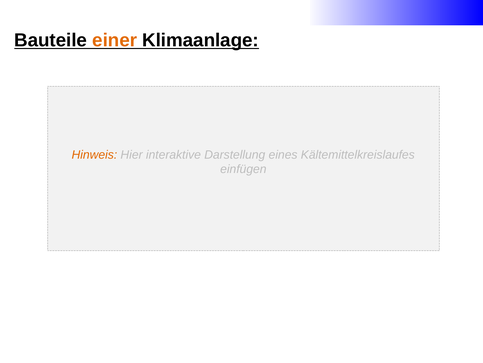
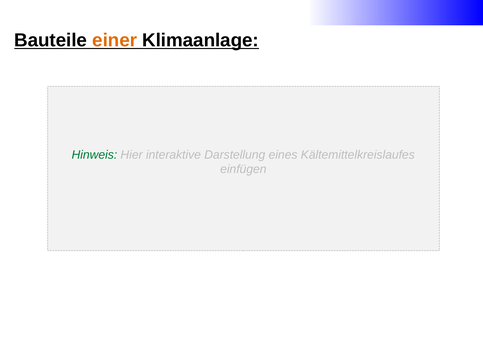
Hinweis colour: orange -> green
